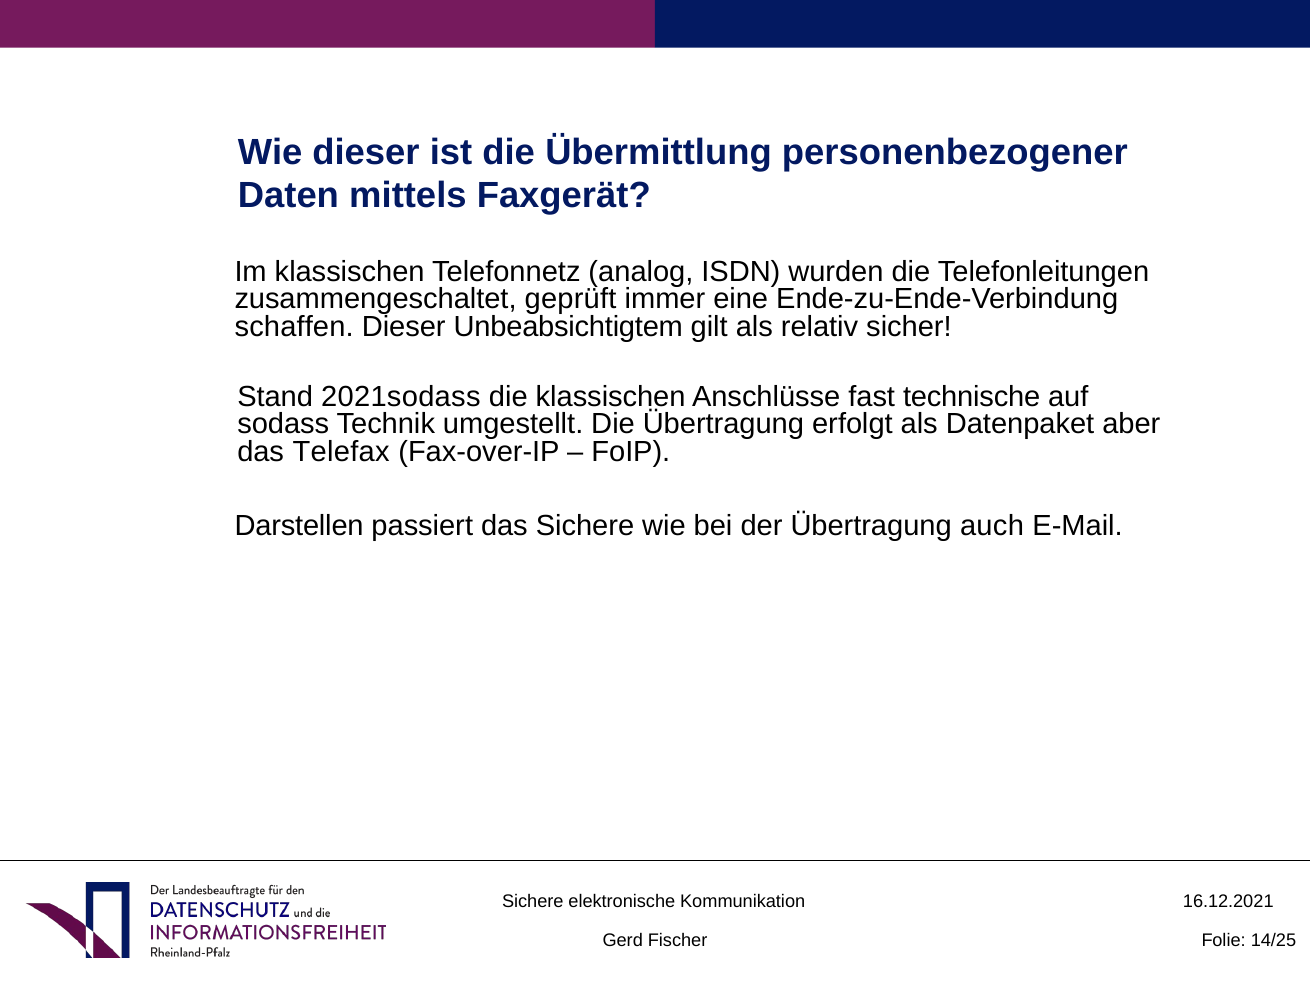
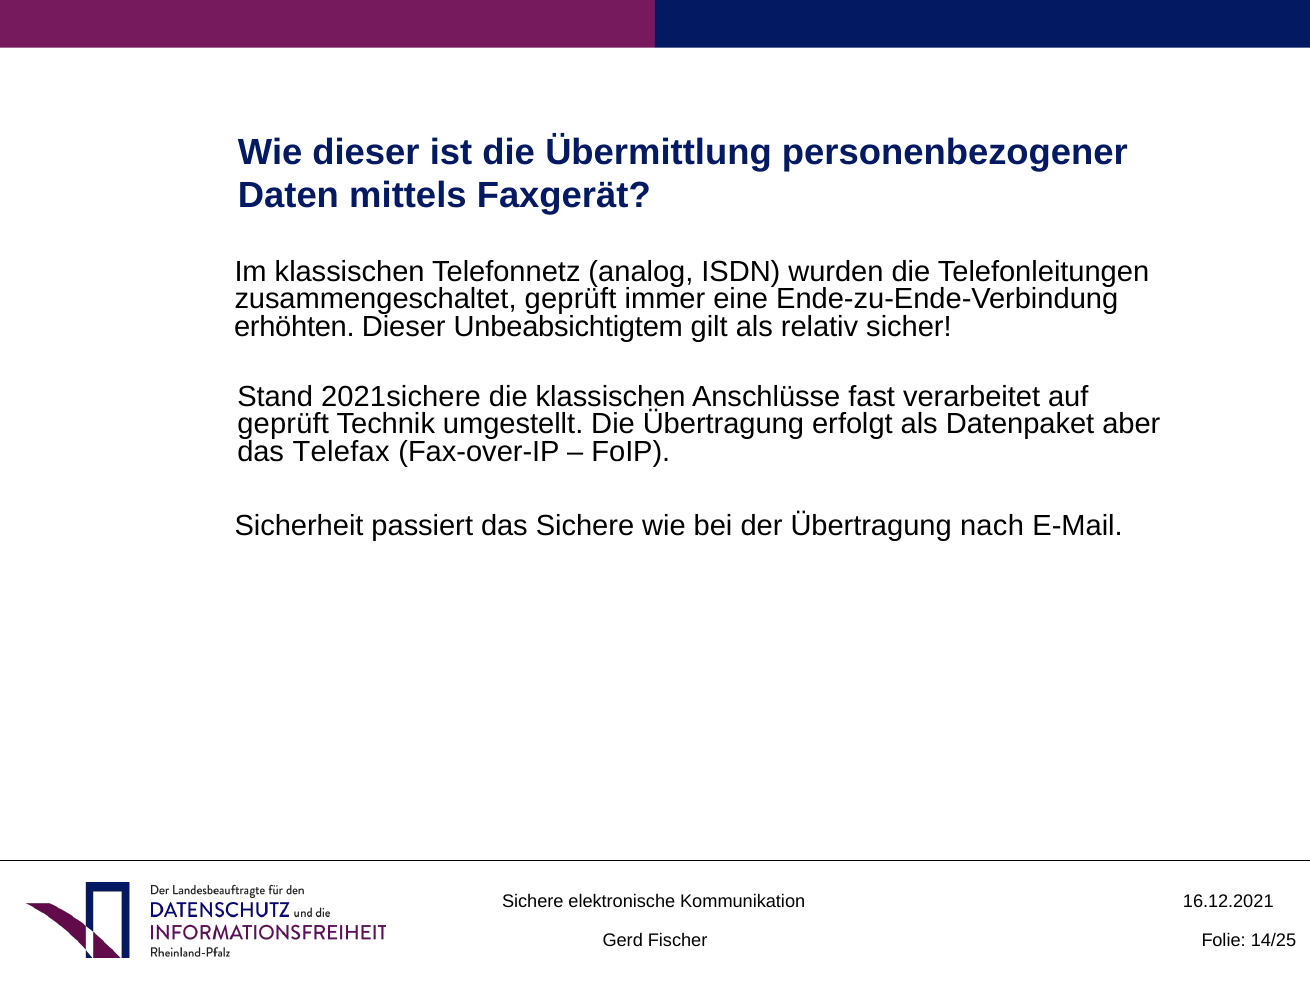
schaffen: schaffen -> erhöhten
2021sodass: 2021sodass -> 2021sichere
technische: technische -> verarbeitet
sodass at (283, 425): sodass -> geprüft
Darstellen: Darstellen -> Sicherheit
auch: auch -> nach
